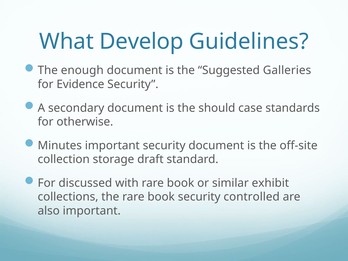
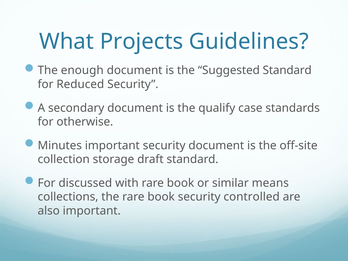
Develop: Develop -> Projects
Suggested Galleries: Galleries -> Standard
Evidence: Evidence -> Reduced
should: should -> qualify
exhibit: exhibit -> means
